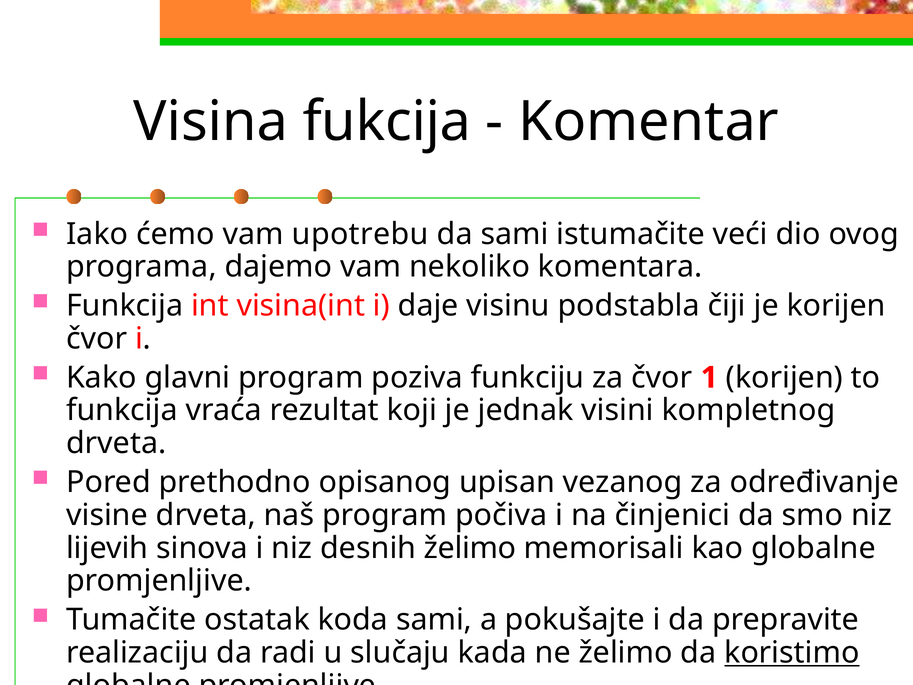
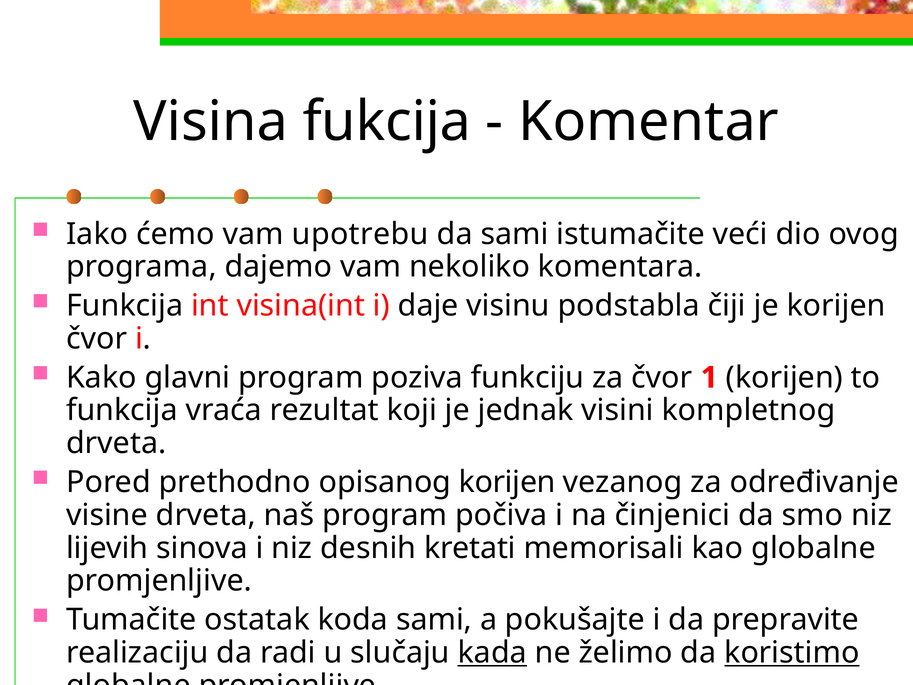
opisanog upisan: upisan -> korijen
desnih želimo: želimo -> kretati
kada underline: none -> present
